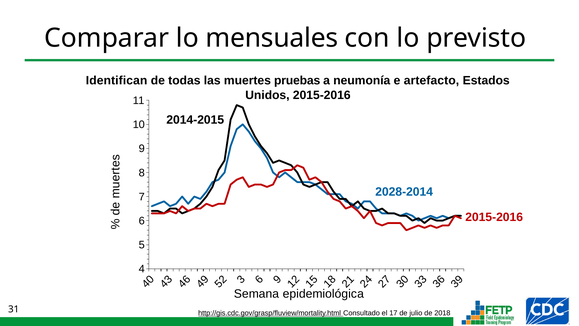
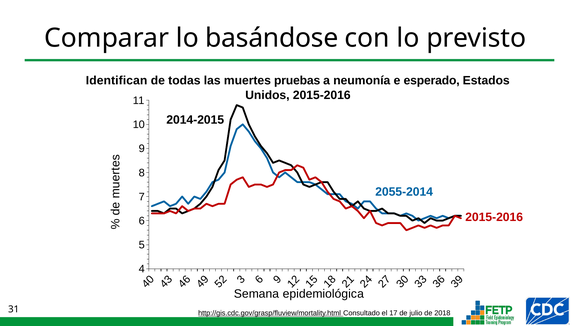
mensuales: mensuales -> basándose
artefacto: artefacto -> esperado
2028-2014: 2028-2014 -> 2055-2014
